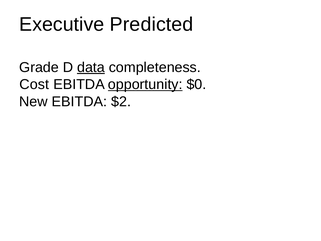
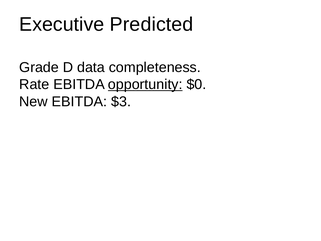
data underline: present -> none
Cost: Cost -> Rate
$2: $2 -> $3
